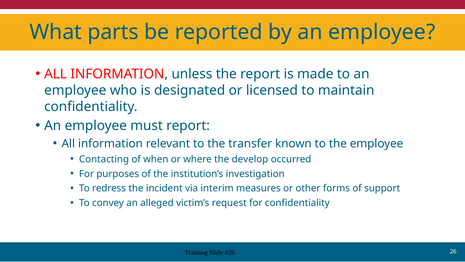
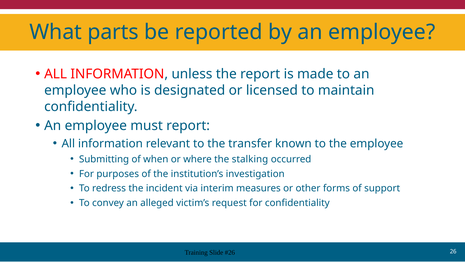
Contacting: Contacting -> Submitting
develop: develop -> stalking
